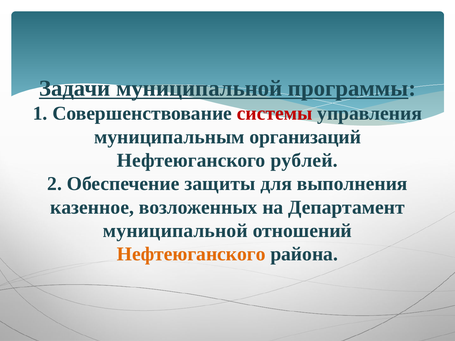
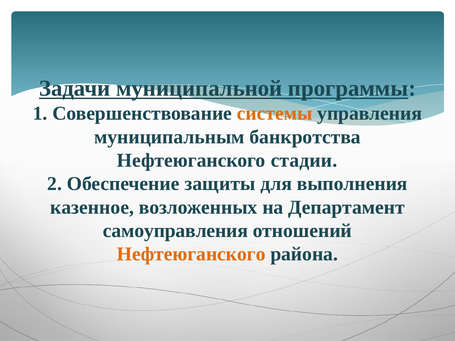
системы colour: red -> orange
организаций: организаций -> банкротства
рублей: рублей -> стадии
муниципальной at (175, 231): муниципальной -> самоуправления
